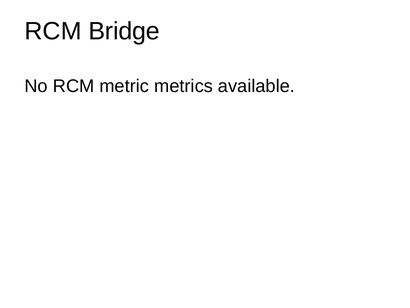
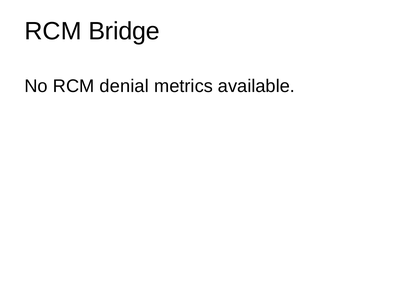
metric: metric -> denial
